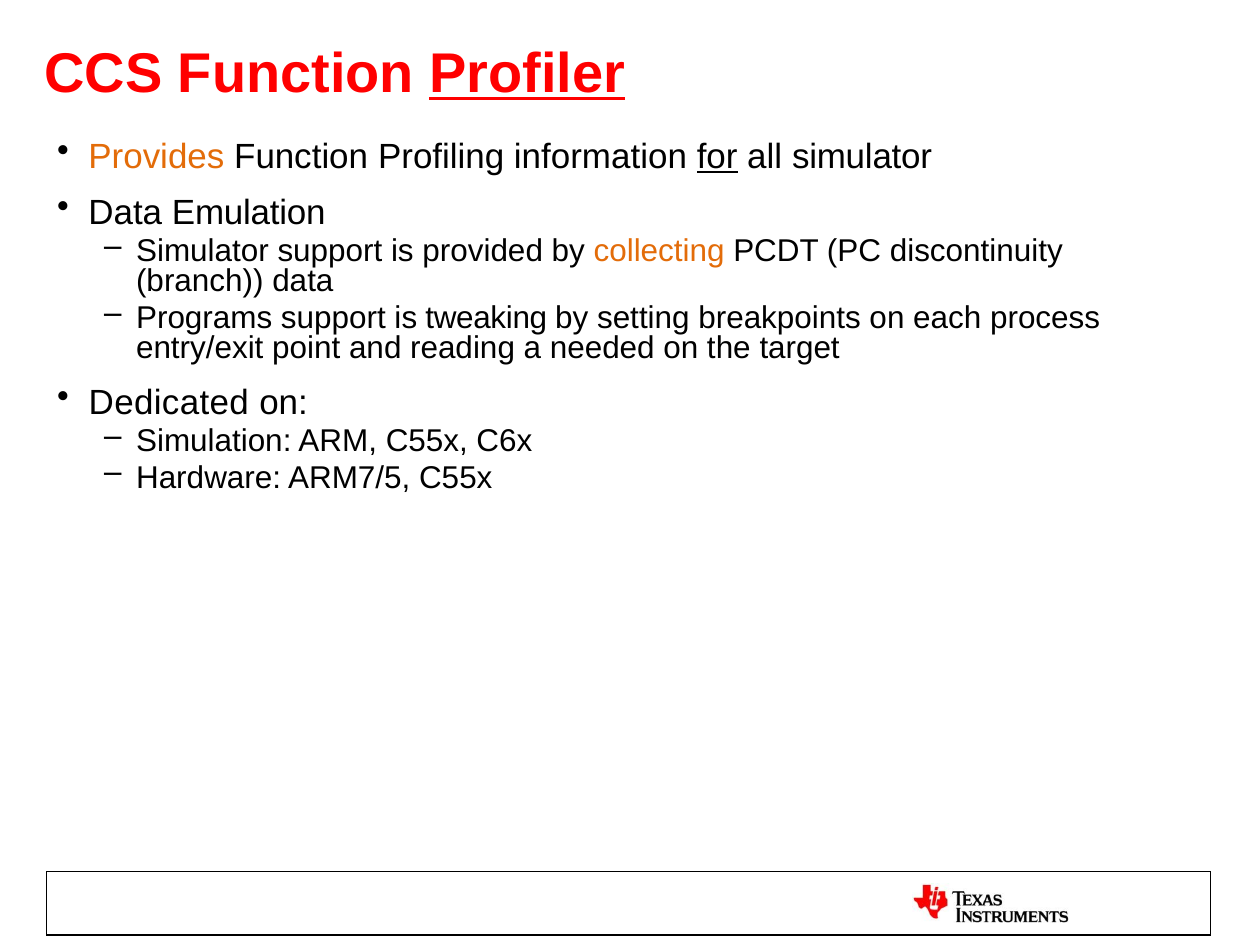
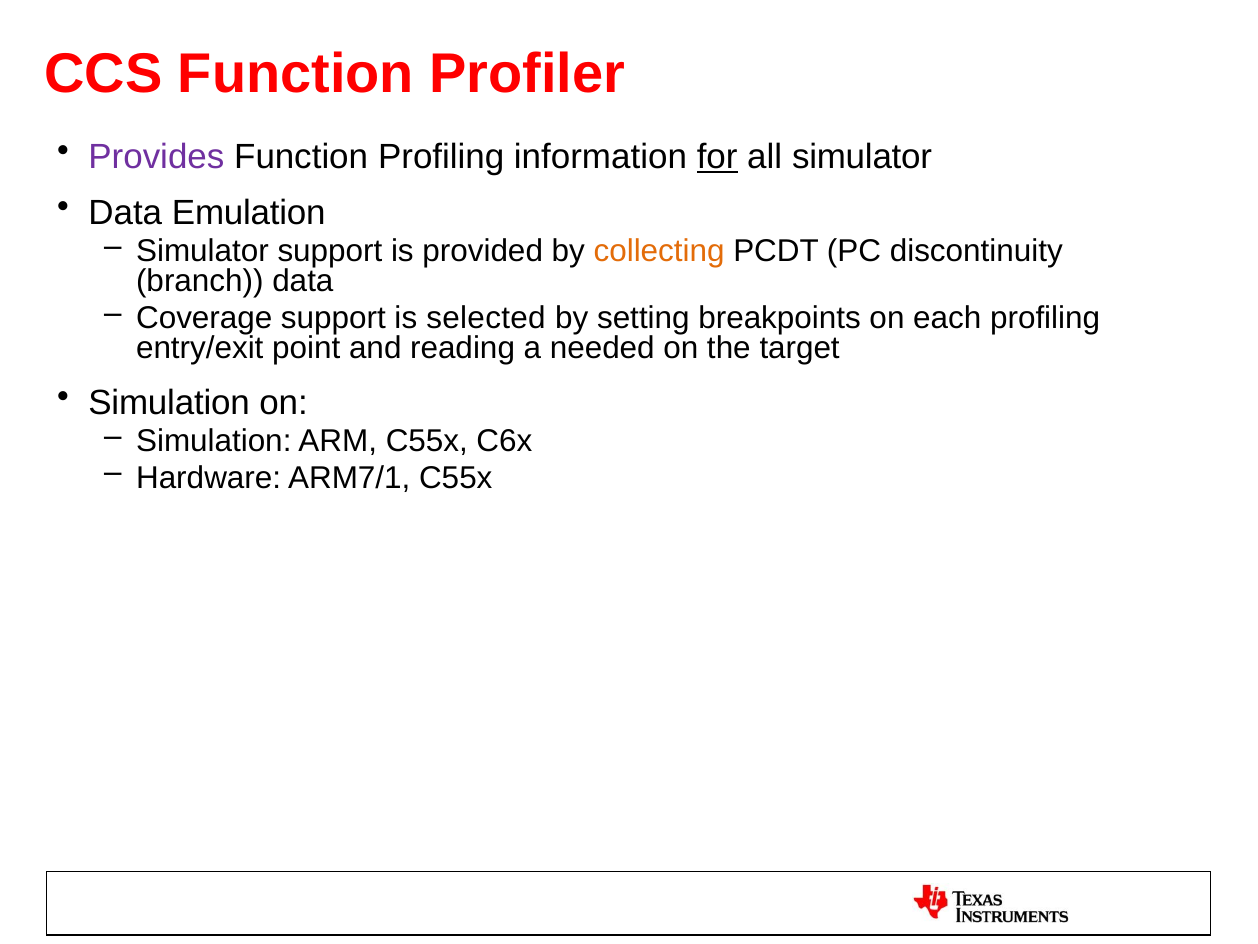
Profiler underline: present -> none
Provides colour: orange -> purple
Programs: Programs -> Coverage
tweaking: tweaking -> selected
each process: process -> profiling
Dedicated at (169, 403): Dedicated -> Simulation
ARM7/5: ARM7/5 -> ARM7/1
